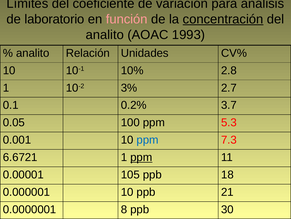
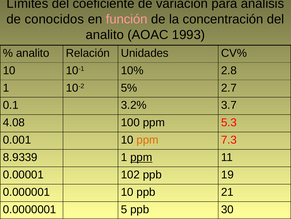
laboratorio: laboratorio -> conocidos
concentración underline: present -> none
3%: 3% -> 5%
0.2%: 0.2% -> 3.2%
0.05: 0.05 -> 4.08
ppm at (148, 140) colour: blue -> orange
6.6721: 6.6721 -> 8.9339
105: 105 -> 102
18: 18 -> 19
8: 8 -> 5
